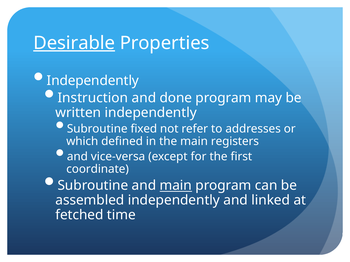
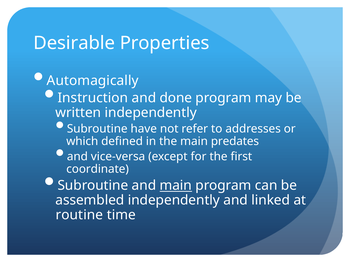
Desirable underline: present -> none
Independently at (93, 81): Independently -> Automagically
fixed: fixed -> have
registers: registers -> predates
fetched: fetched -> routine
